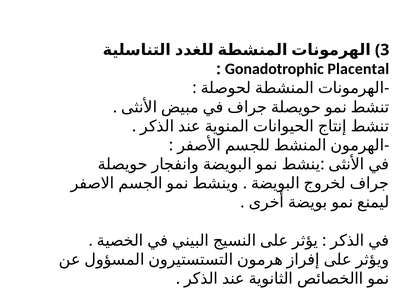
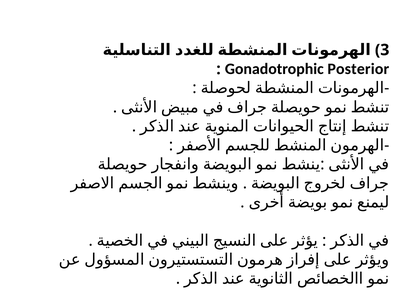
Placental: Placental -> Posterior
